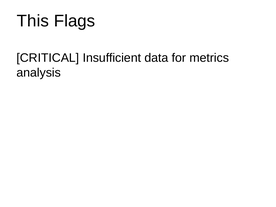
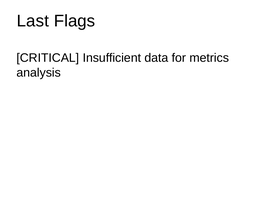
This: This -> Last
